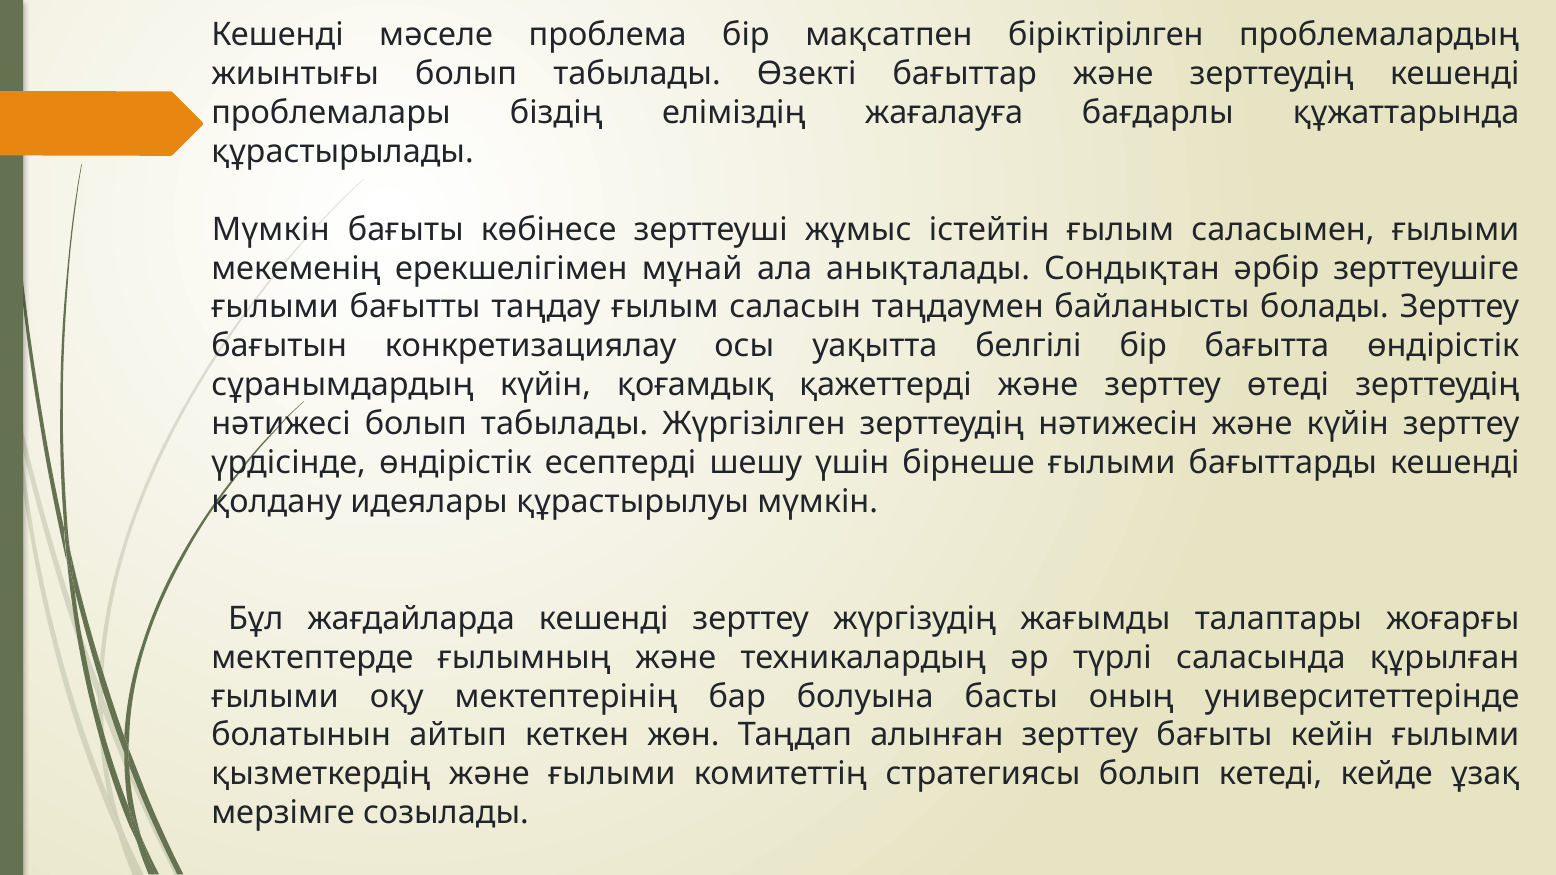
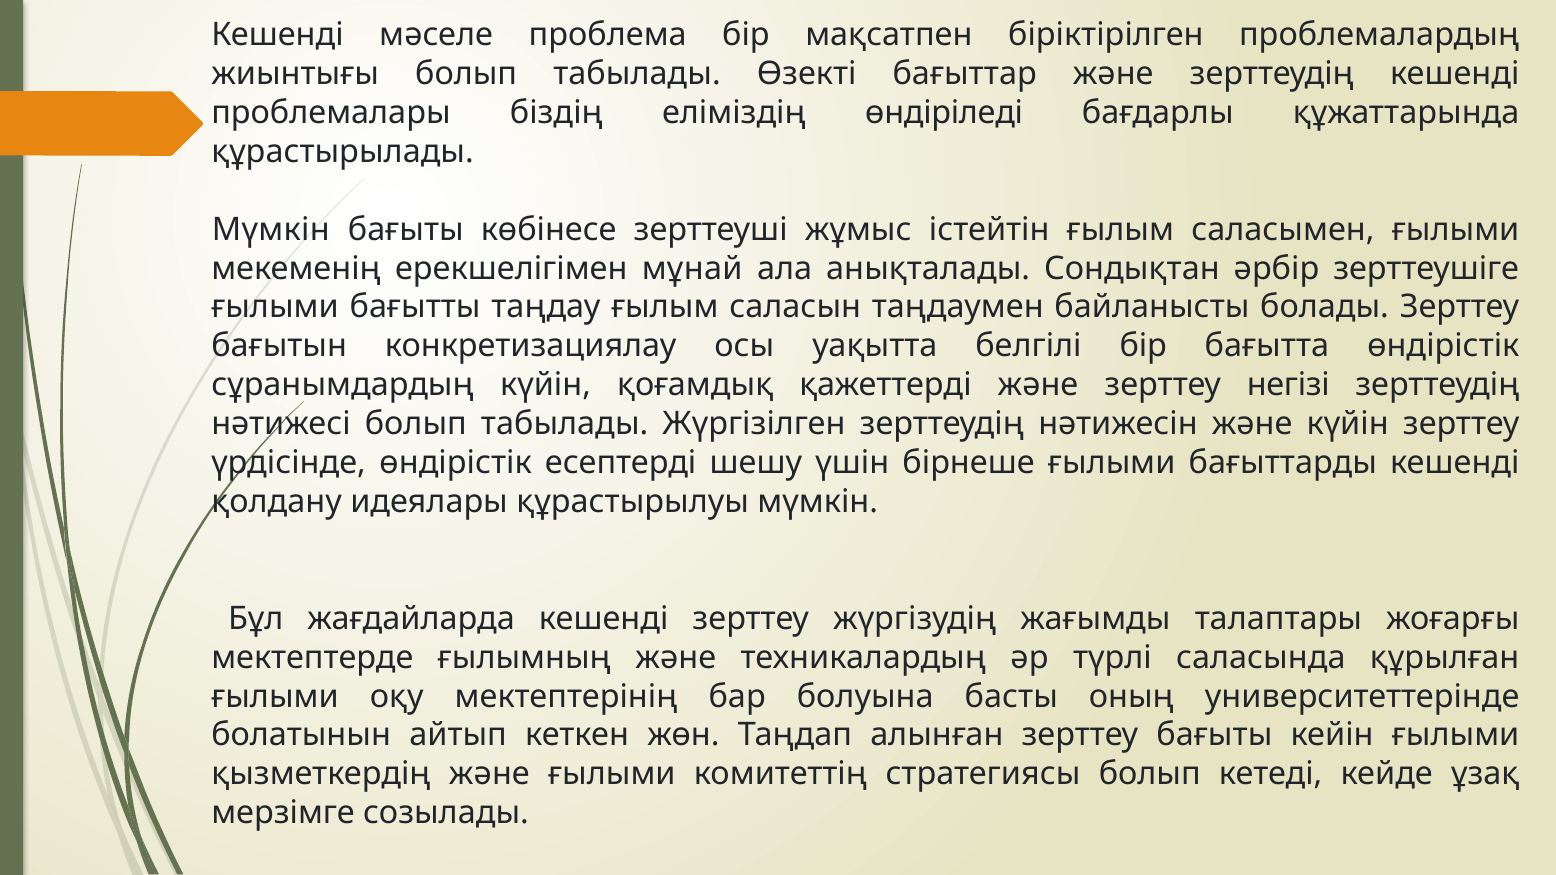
жағалауға: жағалауға -> өндіріледі
өтеді: өтеді -> негізі
